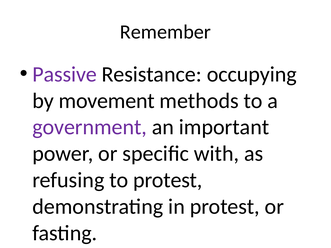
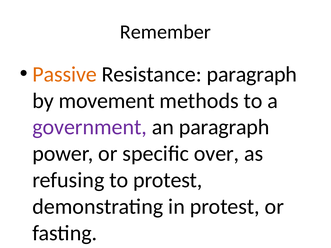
Passive colour: purple -> orange
Resistance occupying: occupying -> paragraph
an important: important -> paragraph
with: with -> over
